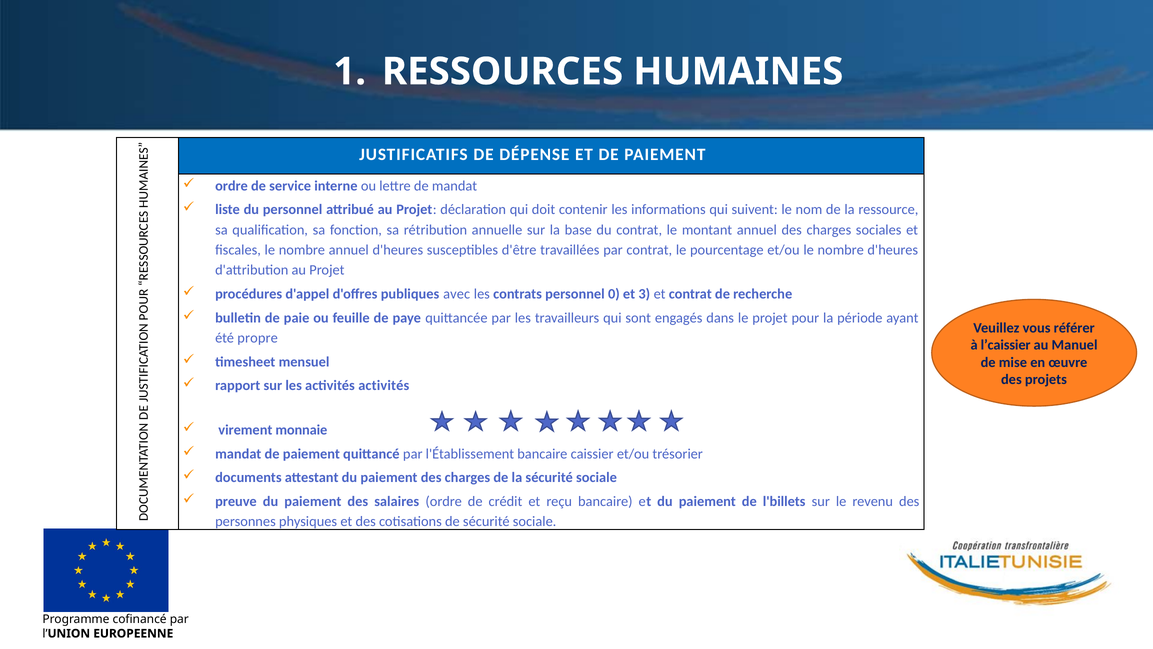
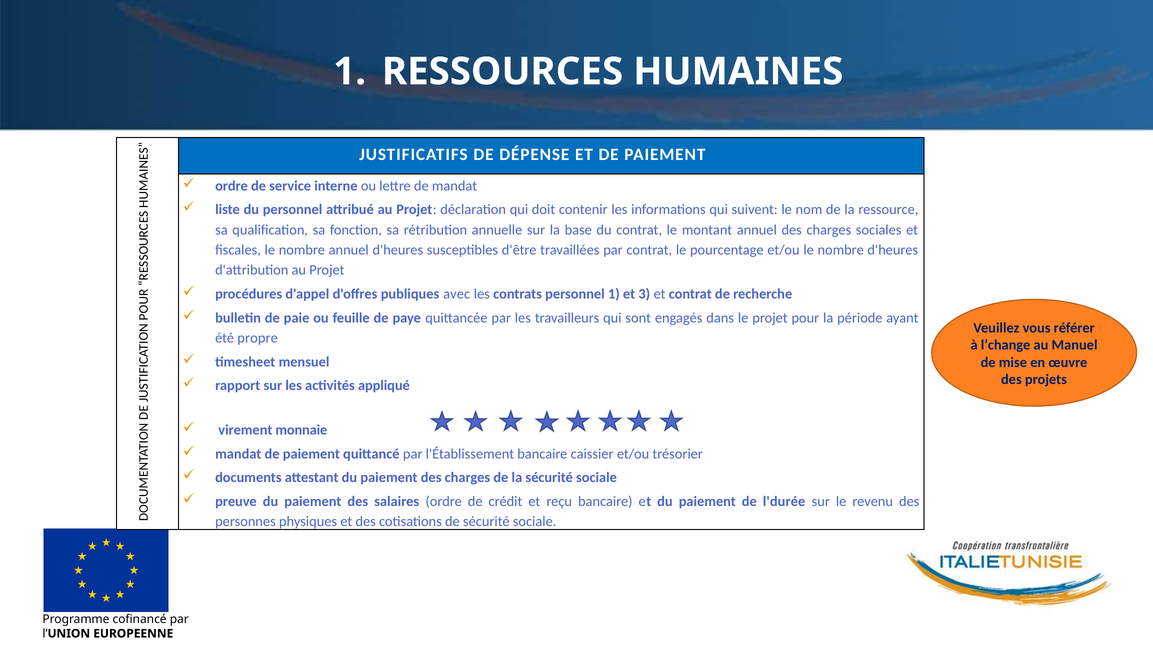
personnel 0: 0 -> 1
l’caissier: l’caissier -> l’change
activités activités: activités -> appliqué
l'billets: l'billets -> l'durée
